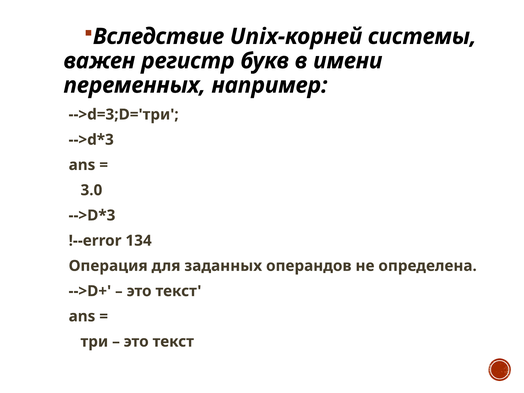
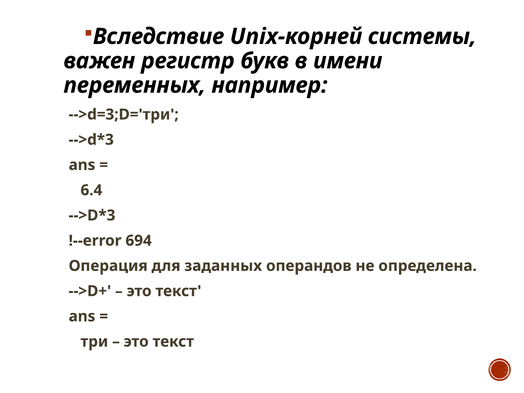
3.0: 3.0 -> 6.4
134: 134 -> 694
